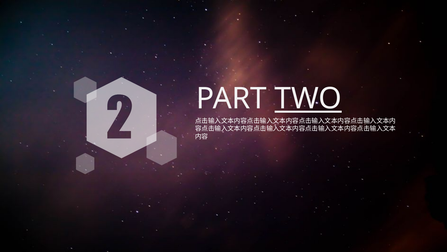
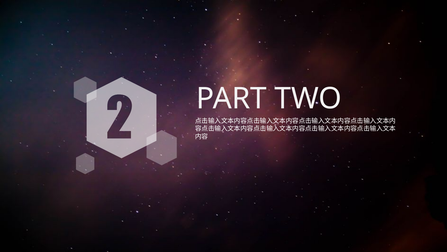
TWO underline: present -> none
